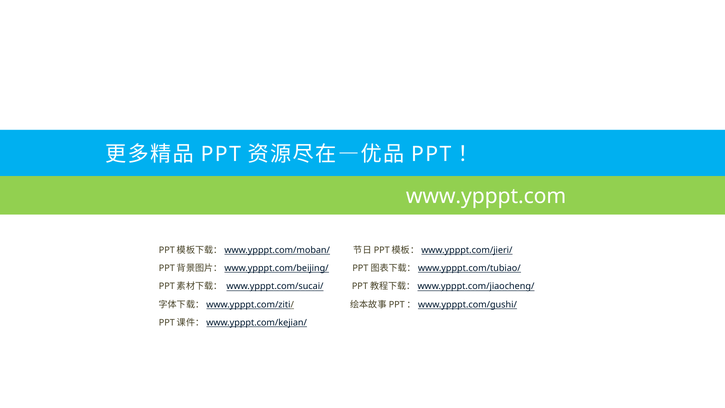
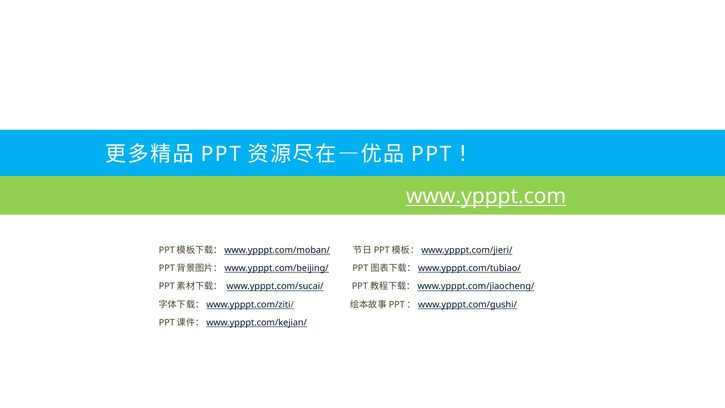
www.ypppt.com underline: none -> present
